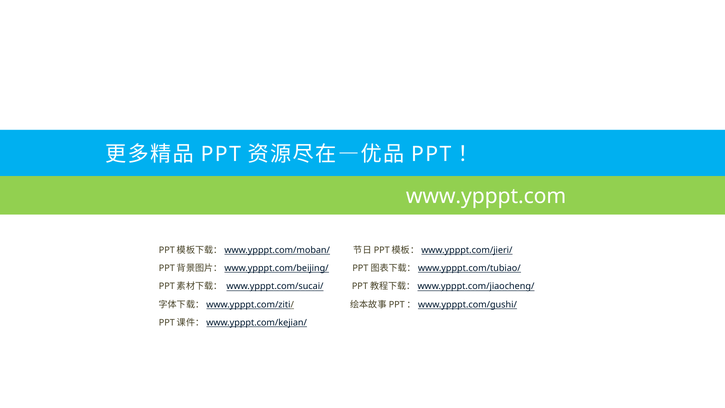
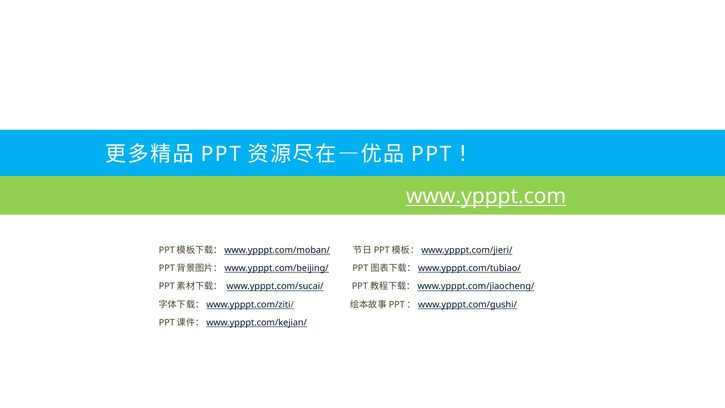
www.ypppt.com underline: none -> present
